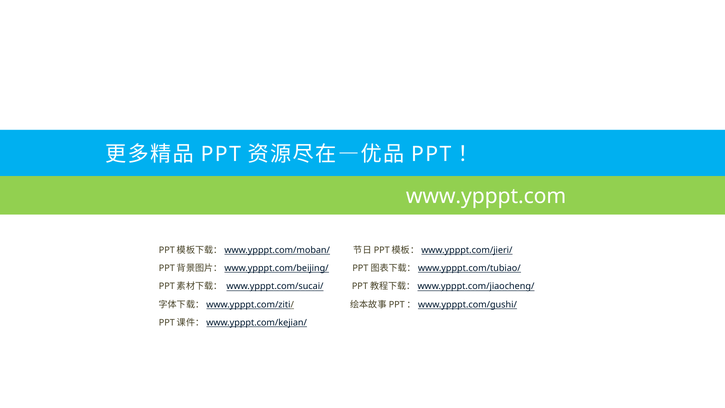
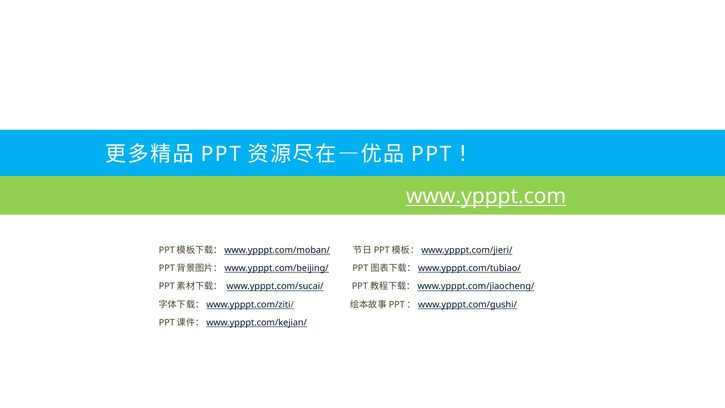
www.ypppt.com underline: none -> present
